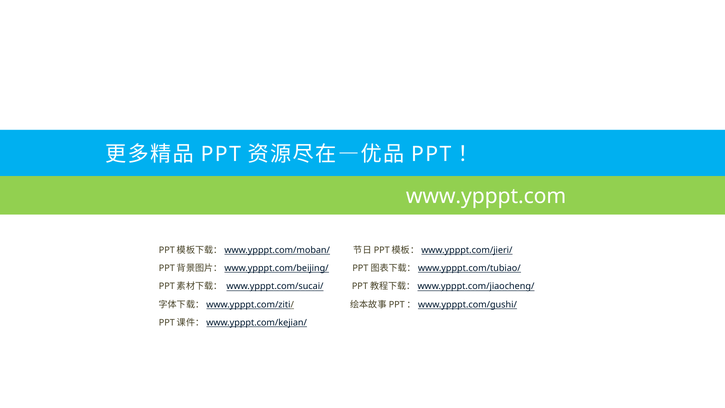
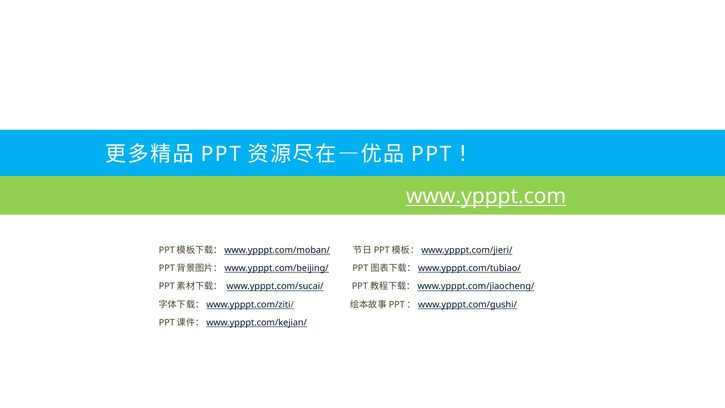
www.ypppt.com underline: none -> present
